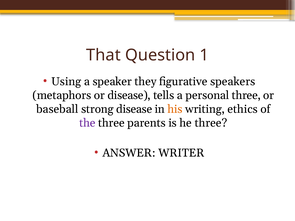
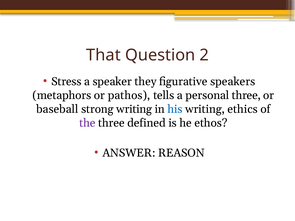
1: 1 -> 2
Using: Using -> Stress
or disease: disease -> pathos
strong disease: disease -> writing
his colour: orange -> blue
parents: parents -> defined
he three: three -> ethos
WRITER: WRITER -> REASON
